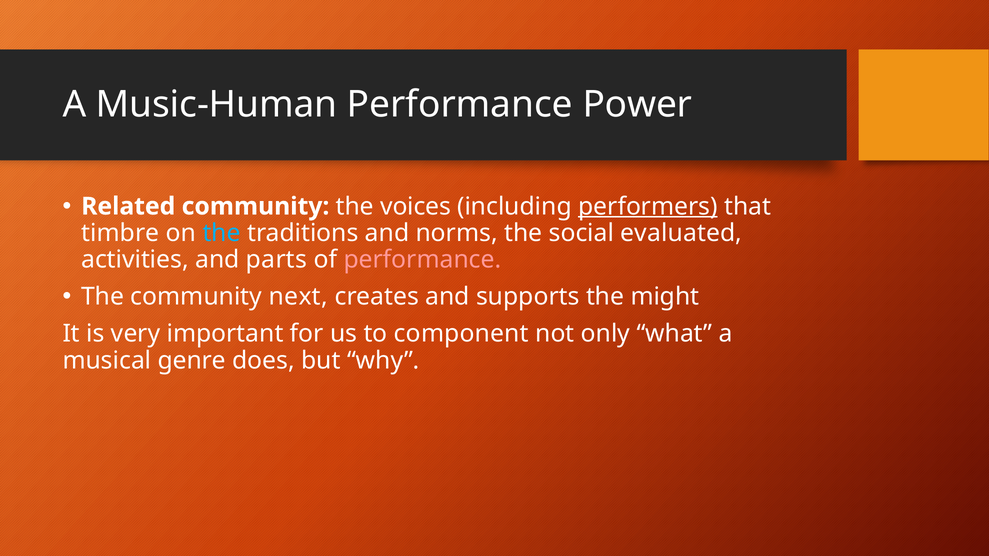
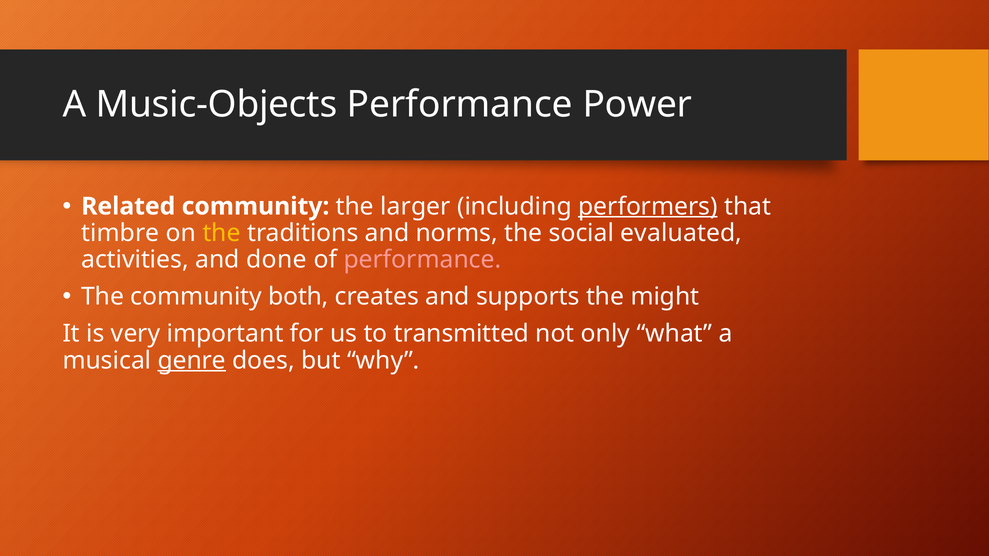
Music-Human: Music-Human -> Music-Objects
voices: voices -> larger
the at (222, 233) colour: light blue -> yellow
parts: parts -> done
next: next -> both
component: component -> transmitted
genre underline: none -> present
